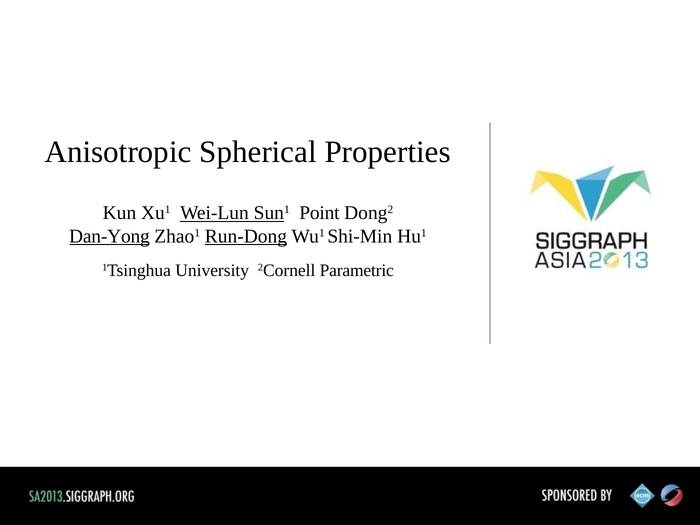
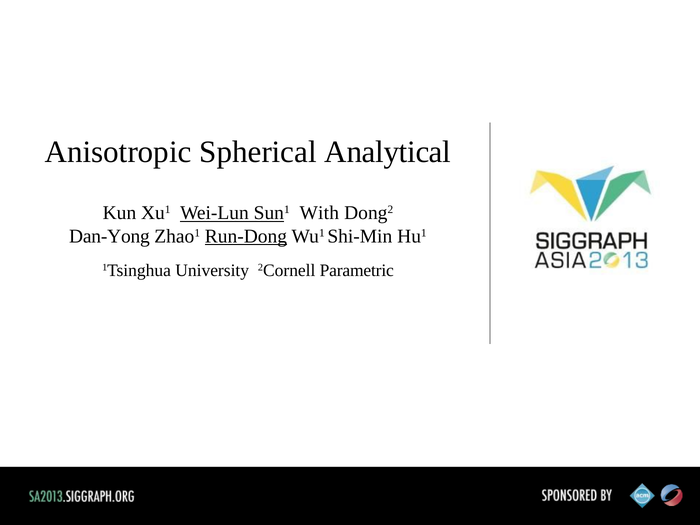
Properties: Properties -> Analytical
Point: Point -> With
Dan-Yong underline: present -> none
